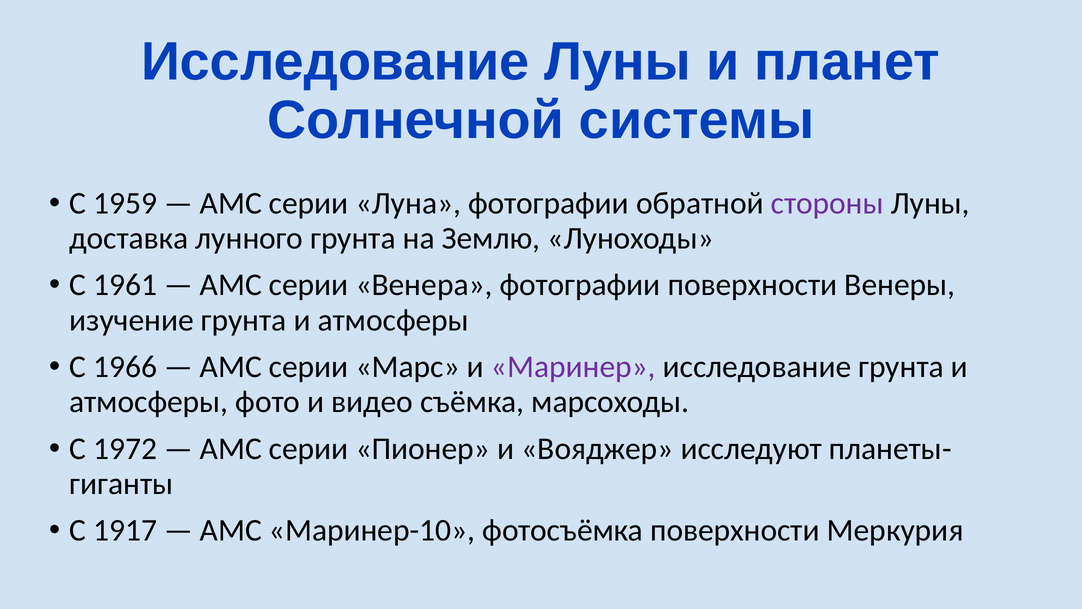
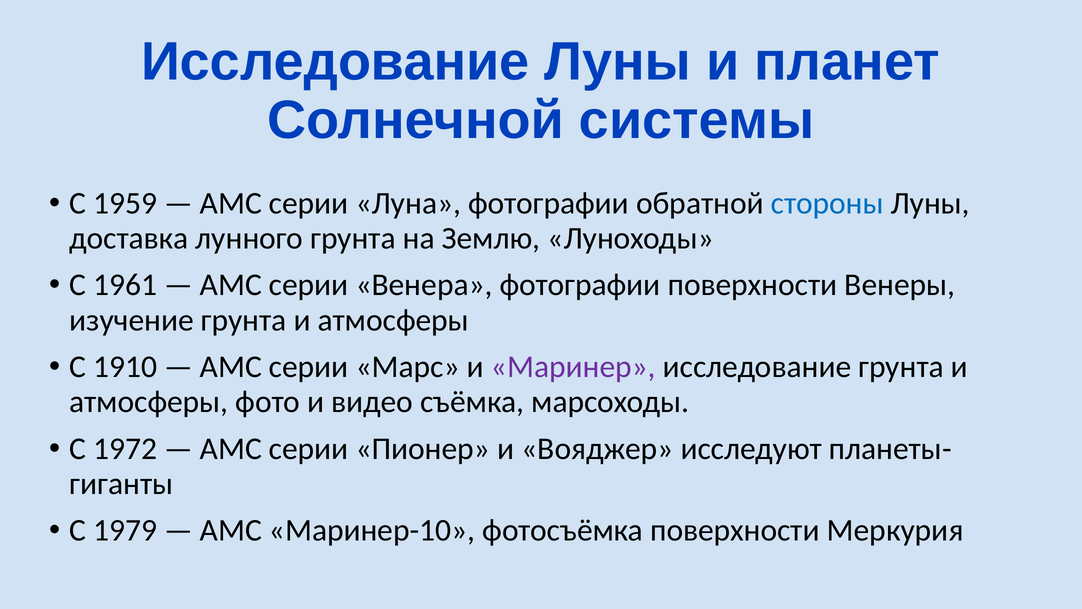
стороны colour: purple -> blue
1966: 1966 -> 1910
1917: 1917 -> 1979
